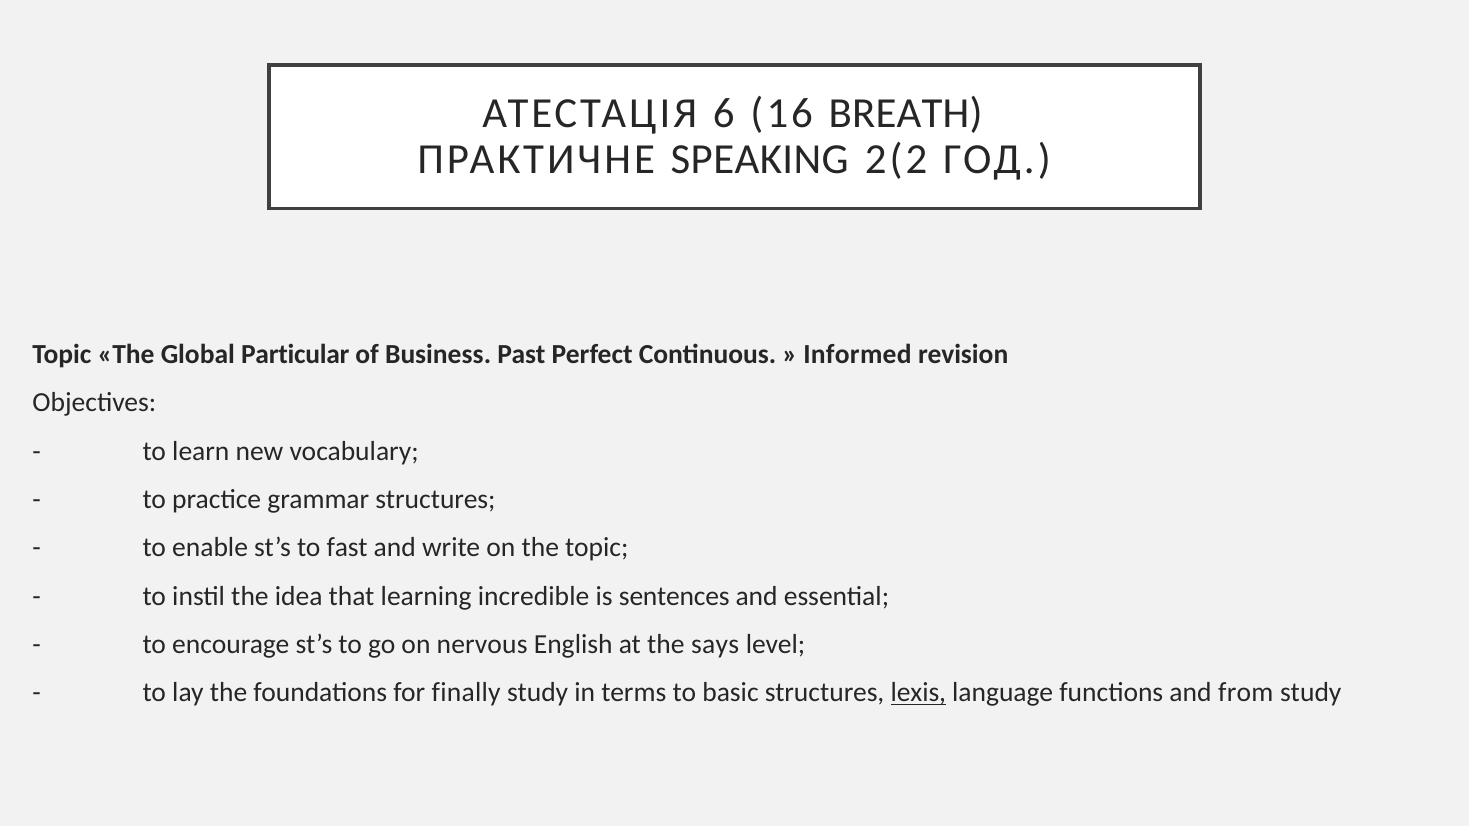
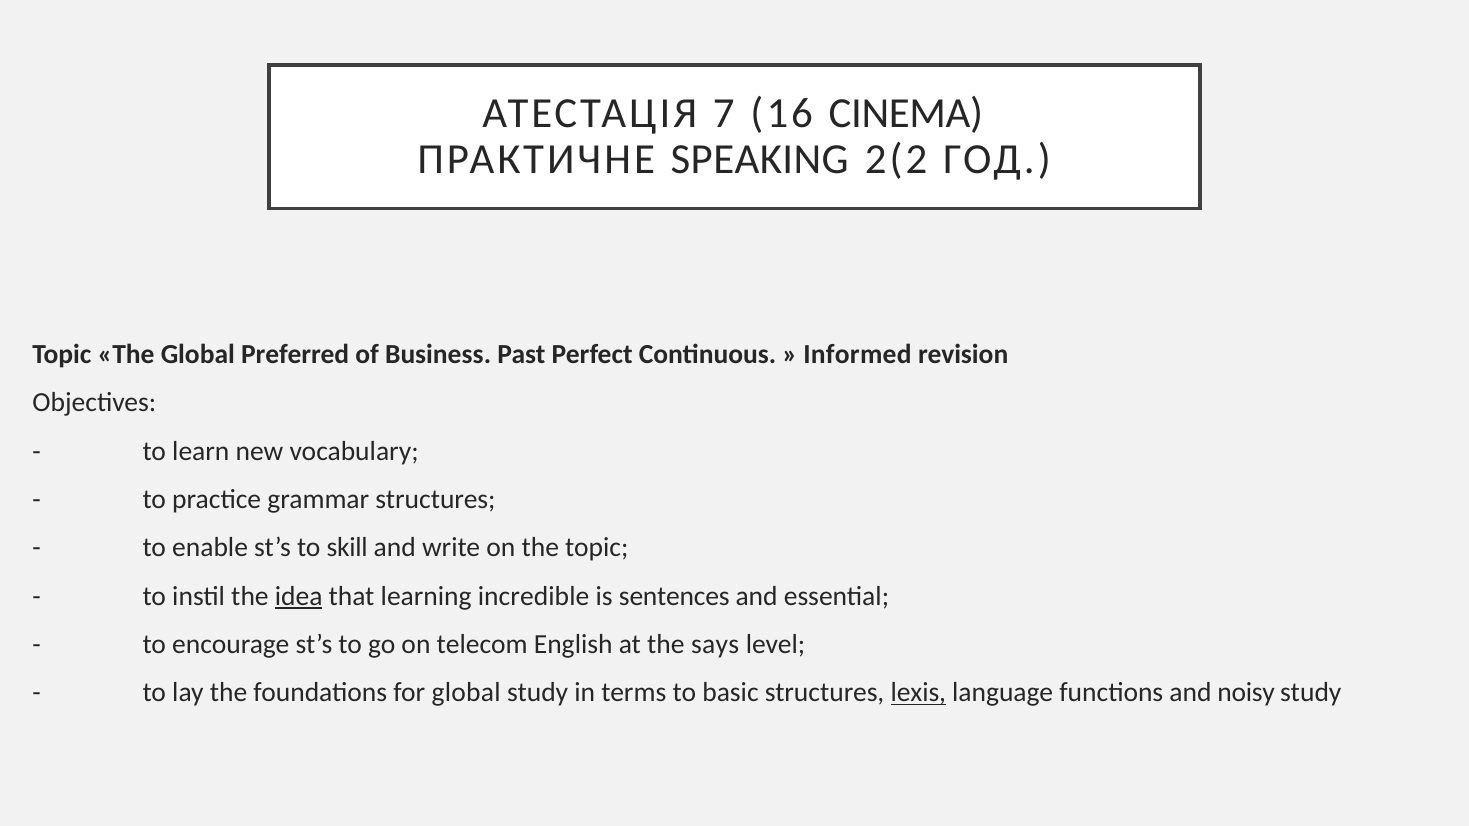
6: 6 -> 7
BREATH: BREATH -> CINEMA
Particular: Particular -> Preferred
fast: fast -> skill
idea underline: none -> present
nervous: nervous -> telecom
for finally: finally -> global
from: from -> noisy
